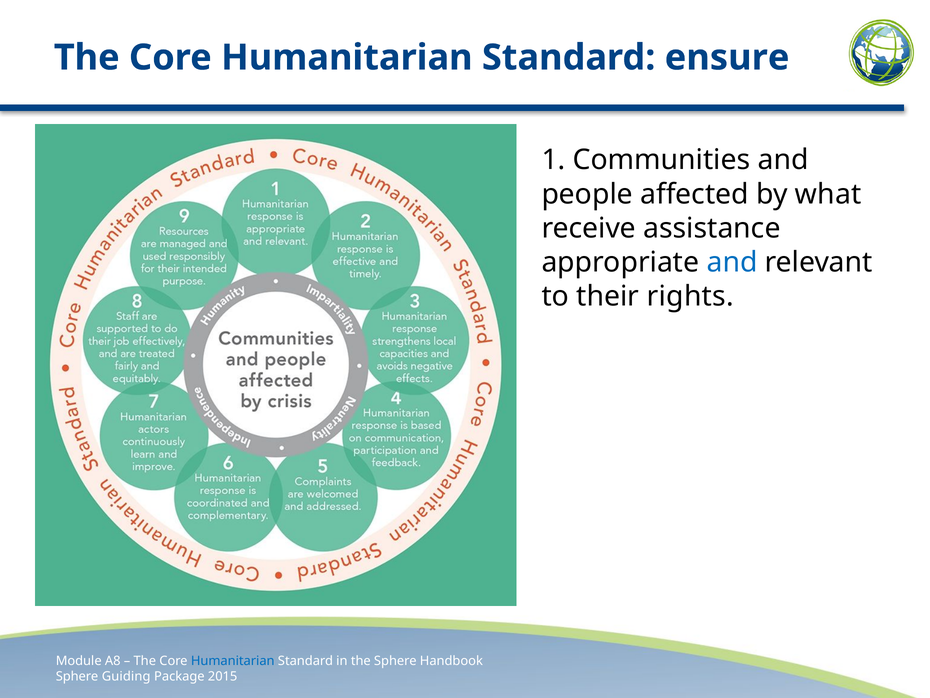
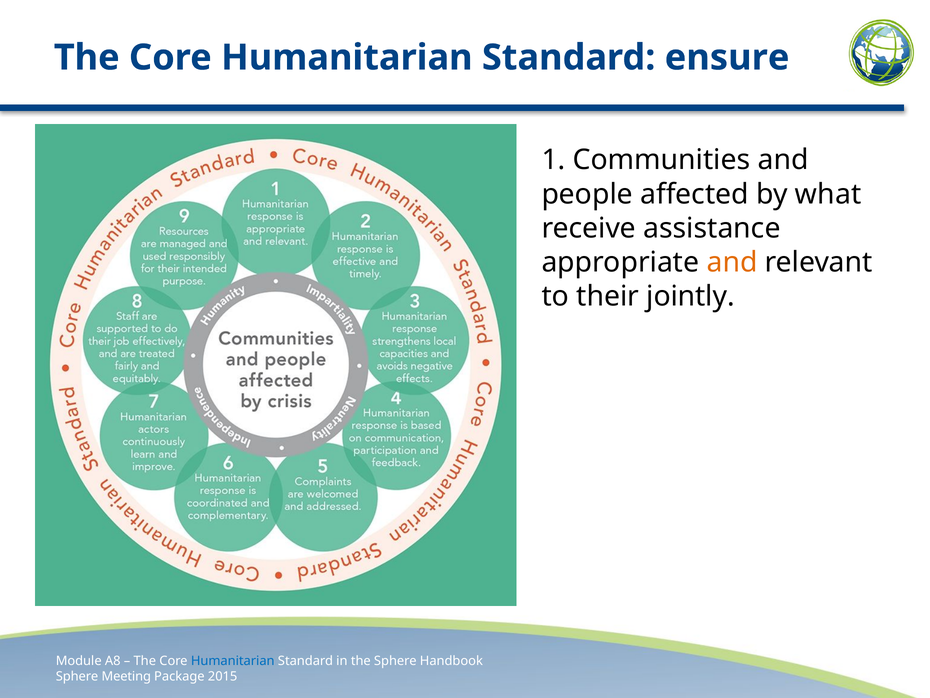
and at (732, 262) colour: blue -> orange
rights: rights -> jointly
Guiding: Guiding -> Meeting
